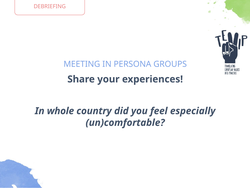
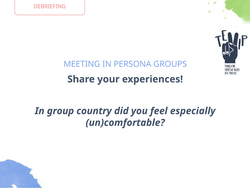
whole: whole -> group
